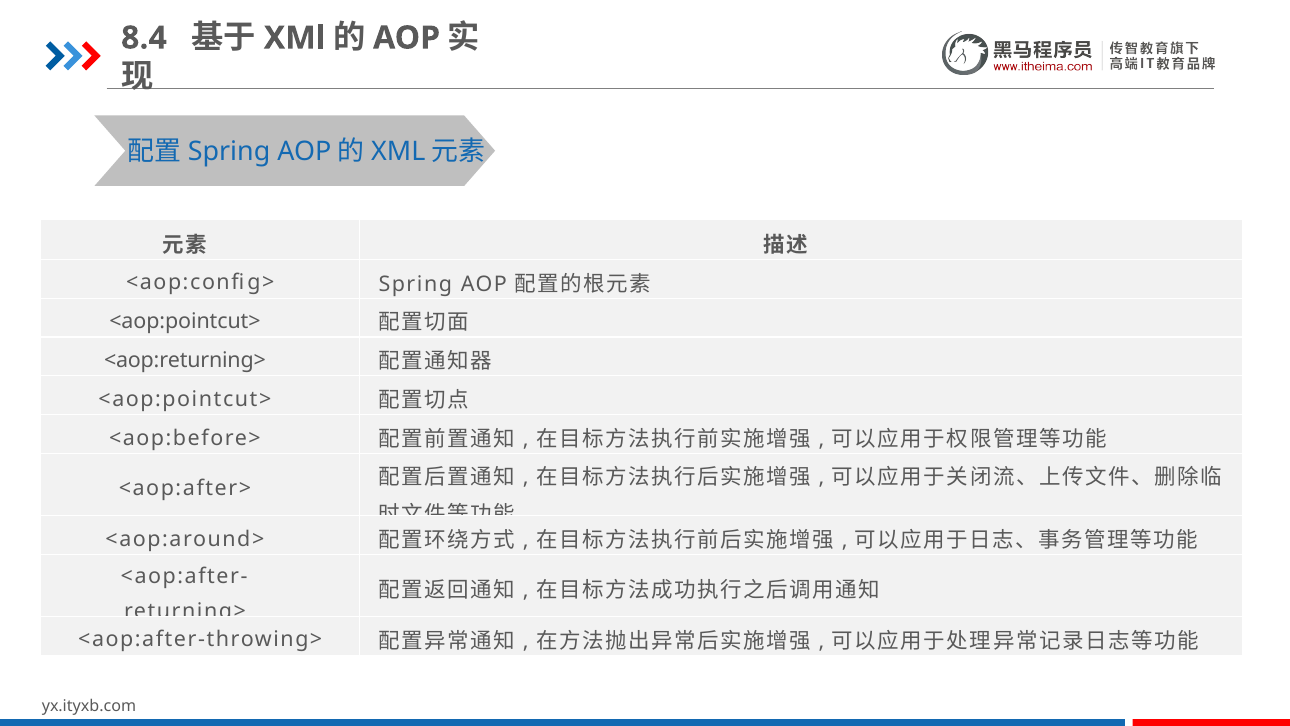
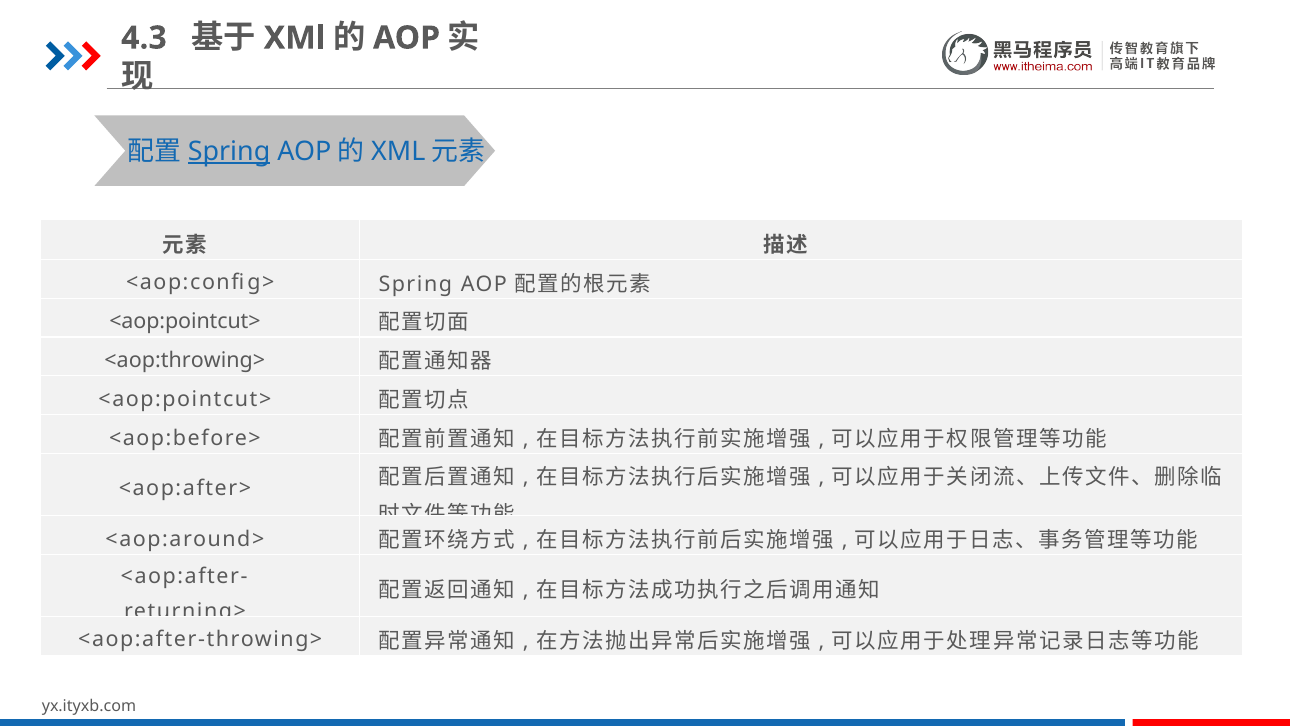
8.4: 8.4 -> 4.3
Spring at (229, 152) underline: none -> present
<aop:returning>: <aop:returning> -> <aop:throwing>
